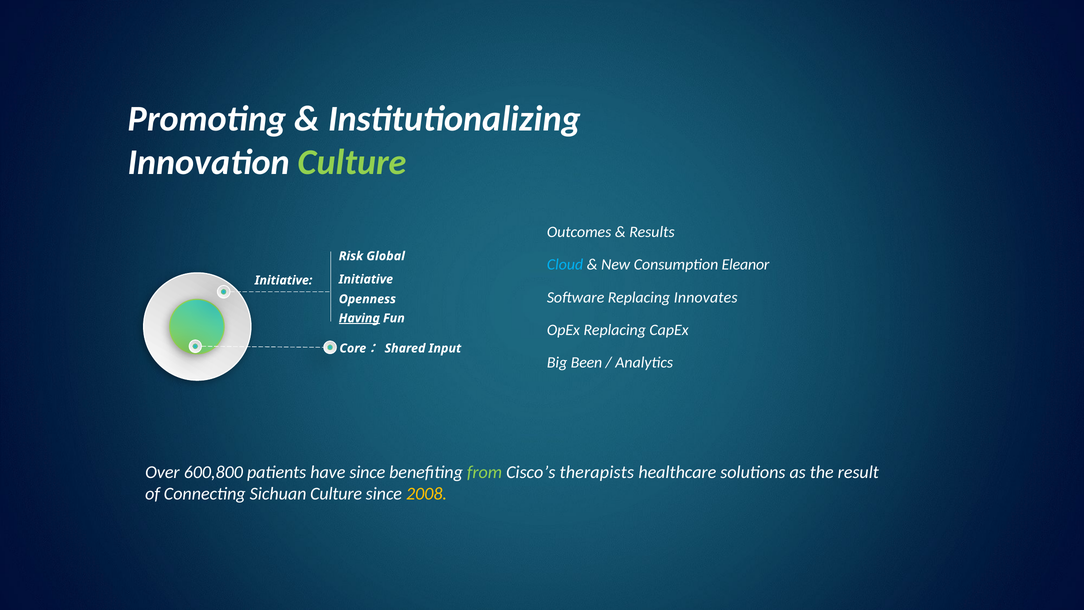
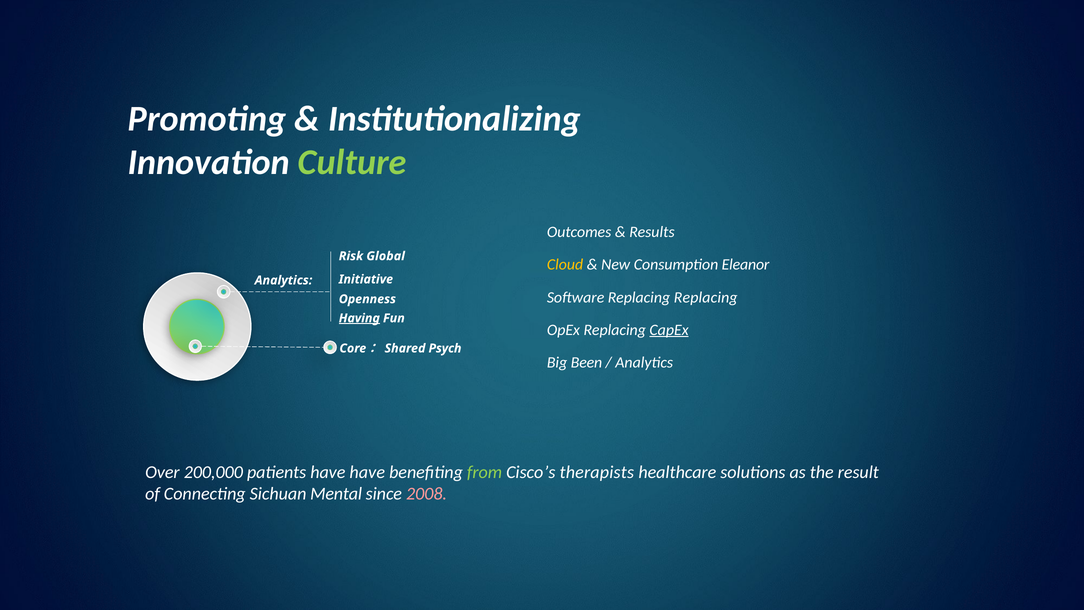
Cloud colour: light blue -> yellow
Initiative at (284, 280): Initiative -> Analytics
Replacing Innovates: Innovates -> Replacing
CapEx underline: none -> present
Input: Input -> Psych
600,800: 600,800 -> 200,000
have since: since -> have
Sichuan Culture: Culture -> Mental
2008 colour: yellow -> pink
